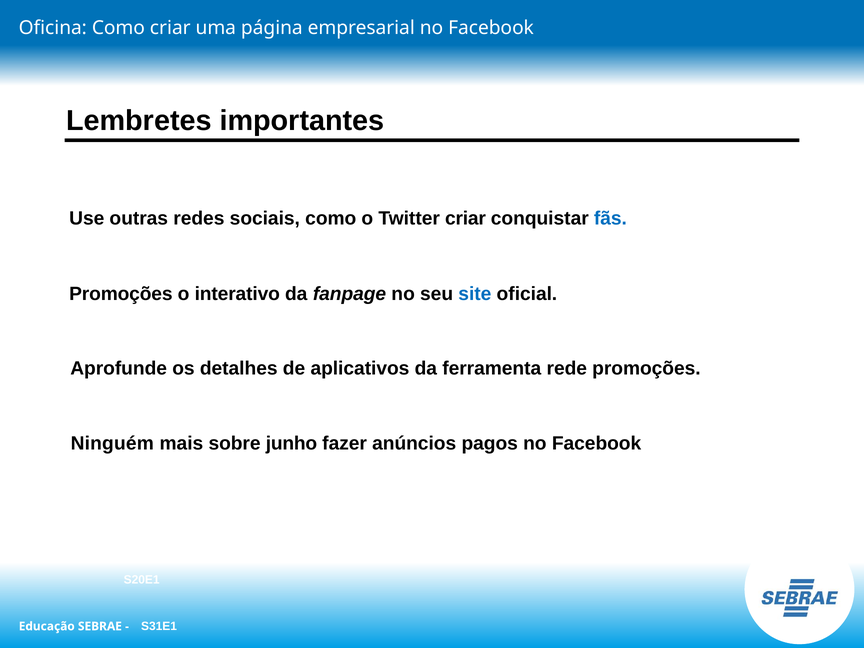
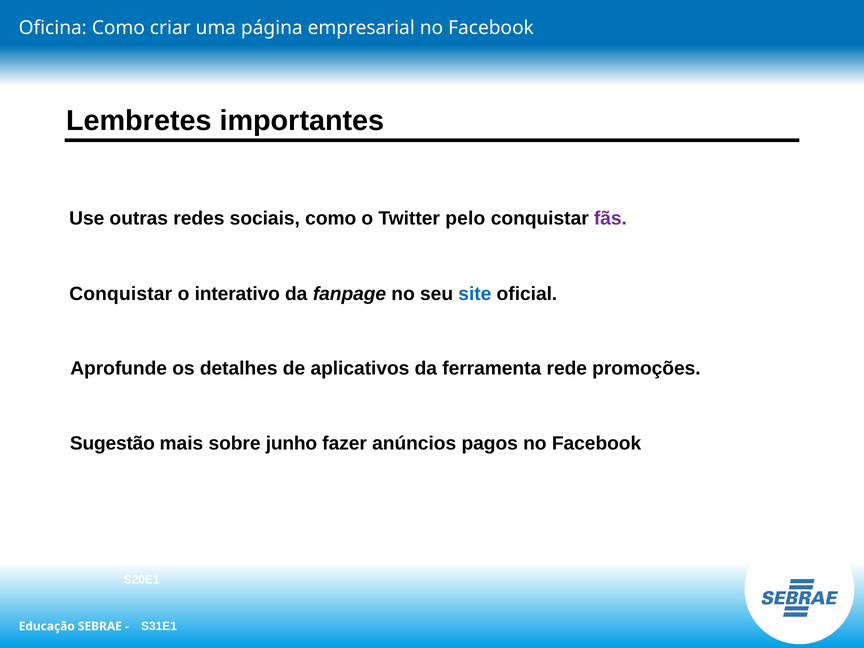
Twitter criar: criar -> pelo
fãs colour: blue -> purple
Promoções at (121, 294): Promoções -> Conquistar
Ninguém: Ninguém -> Sugestão
